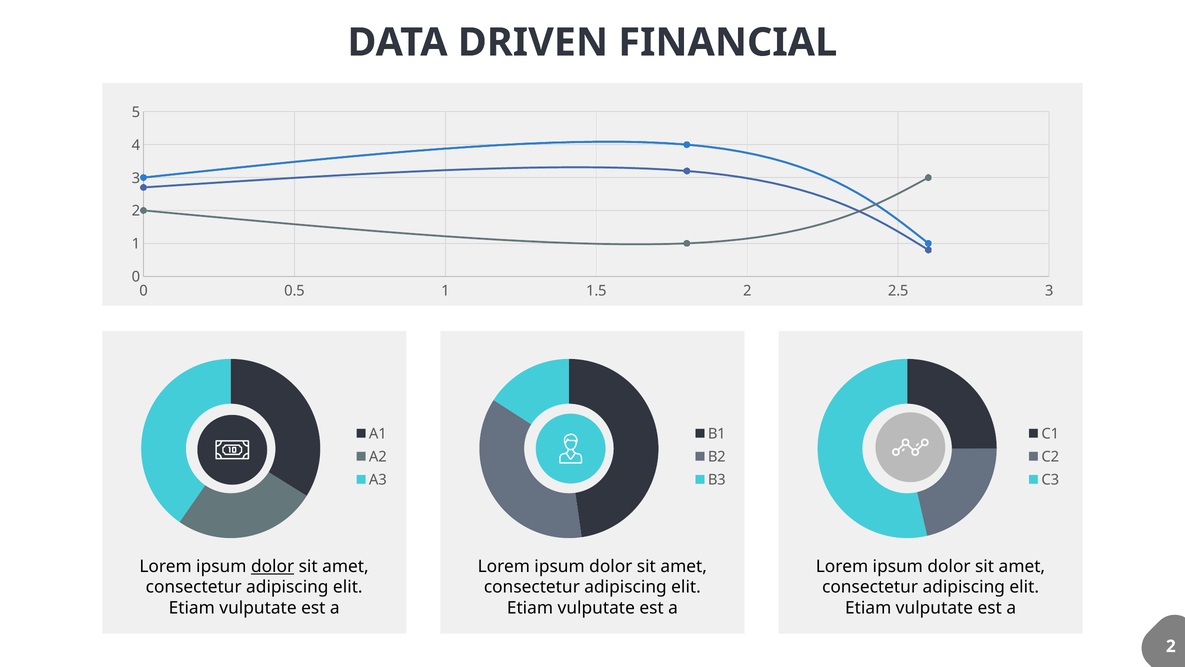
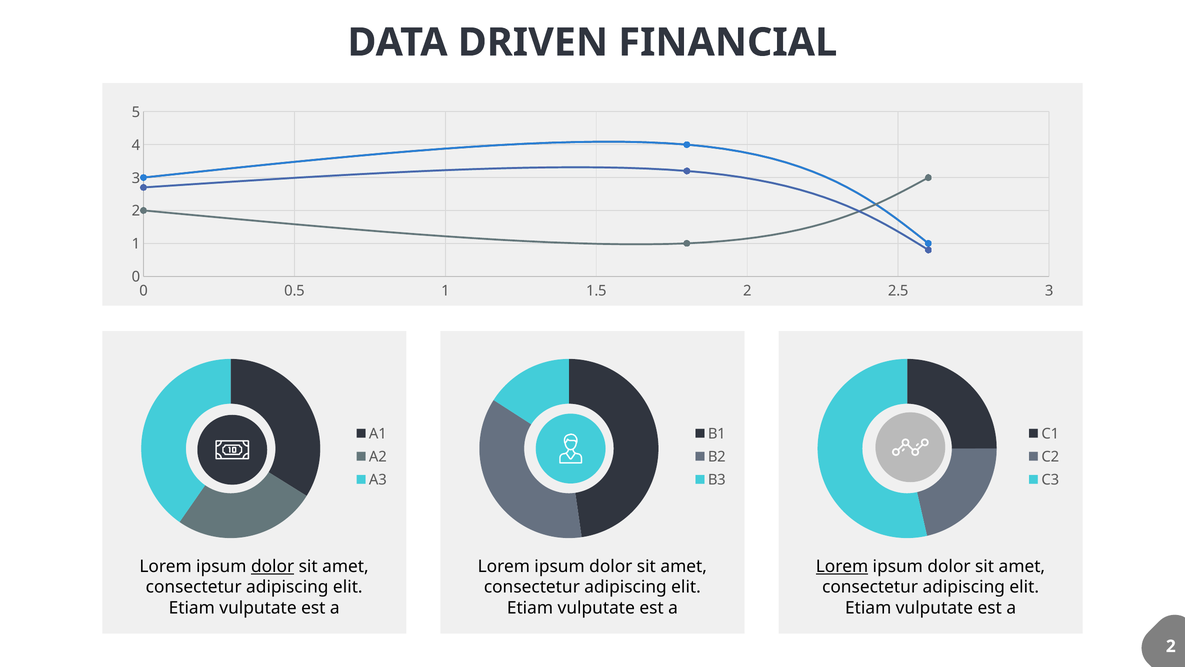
Lorem at (842, 566) underline: none -> present
